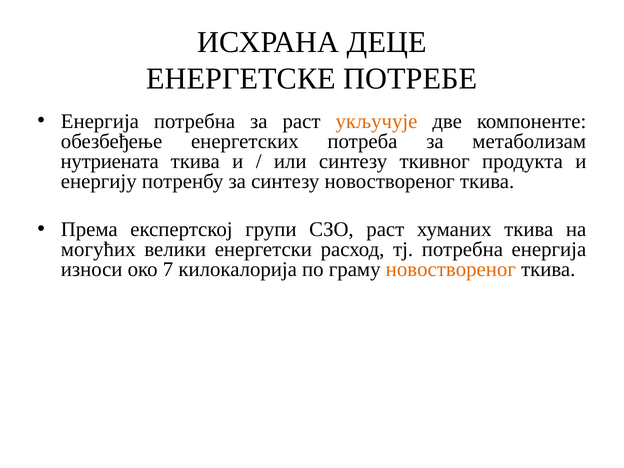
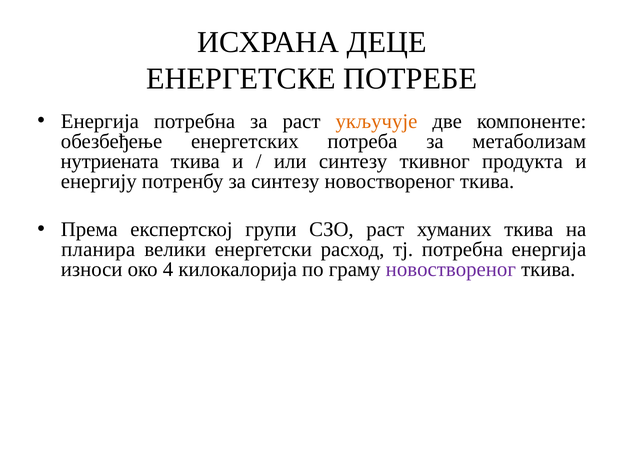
могућих: могућих -> планира
7: 7 -> 4
новоствореног at (451, 270) colour: orange -> purple
